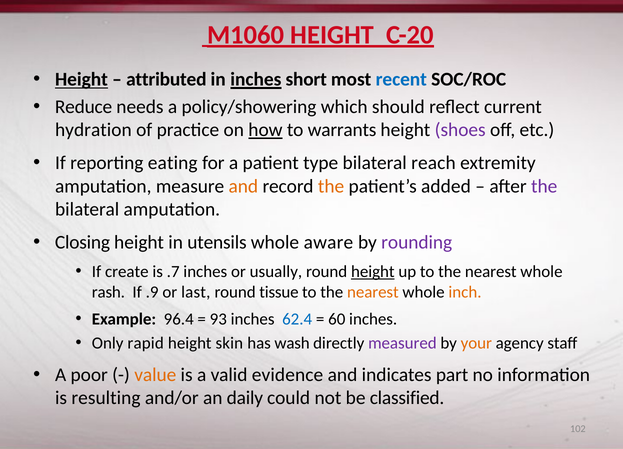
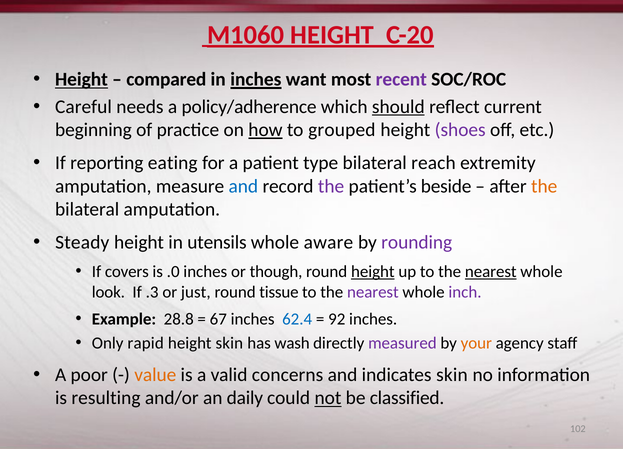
attributed: attributed -> compared
short: short -> want
recent colour: blue -> purple
Reduce: Reduce -> Careful
policy/showering: policy/showering -> policy/adherence
should underline: none -> present
hydration: hydration -> beginning
warrants: warrants -> grouped
and at (243, 186) colour: orange -> blue
the at (331, 186) colour: orange -> purple
added: added -> beside
the at (544, 186) colour: purple -> orange
Closing: Closing -> Steady
create: create -> covers
.7: .7 -> .0
usually: usually -> though
nearest at (491, 272) underline: none -> present
rash: rash -> look
.9: .9 -> .3
last: last -> just
nearest at (373, 292) colour: orange -> purple
inch colour: orange -> purple
96.4: 96.4 -> 28.8
93: 93 -> 67
60: 60 -> 92
evidence: evidence -> concerns
indicates part: part -> skin
not underline: none -> present
